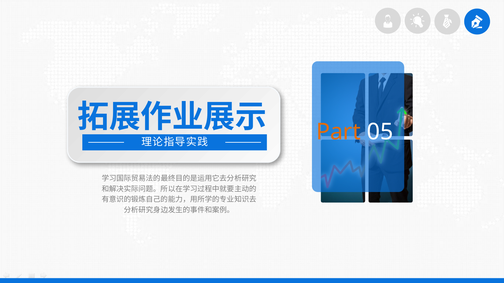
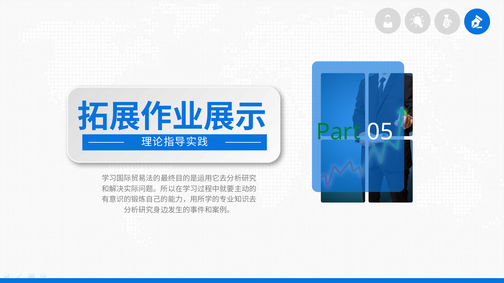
Part colour: orange -> green
